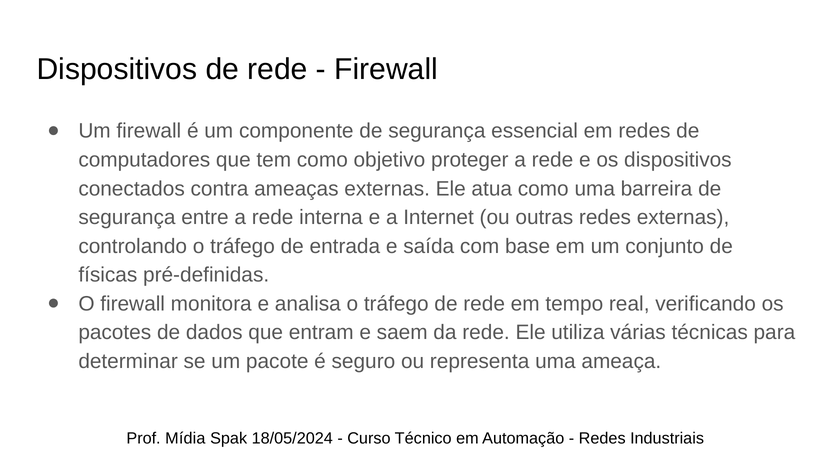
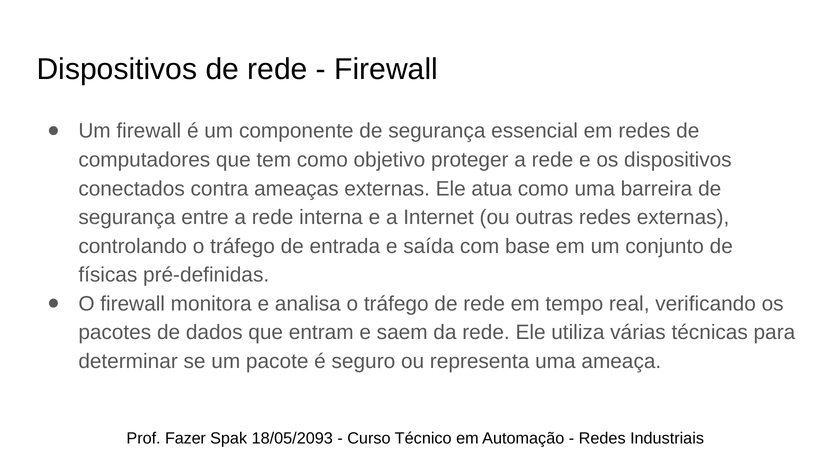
Mídia: Mídia -> Fazer
18/05/2024: 18/05/2024 -> 18/05/2093
